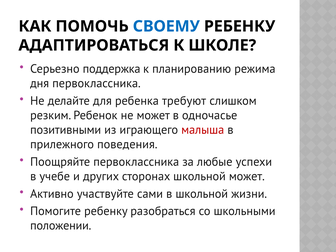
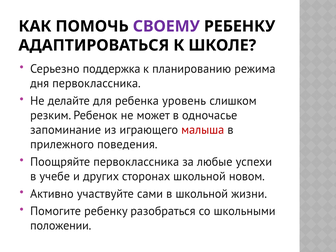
СВОЕМУ colour: blue -> purple
требуют: требуют -> уровень
позитивными: позитивными -> запоминание
школьной может: может -> новом
